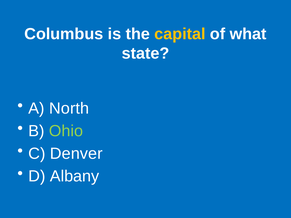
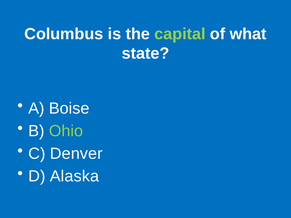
capital colour: yellow -> light green
North: North -> Boise
Albany: Albany -> Alaska
